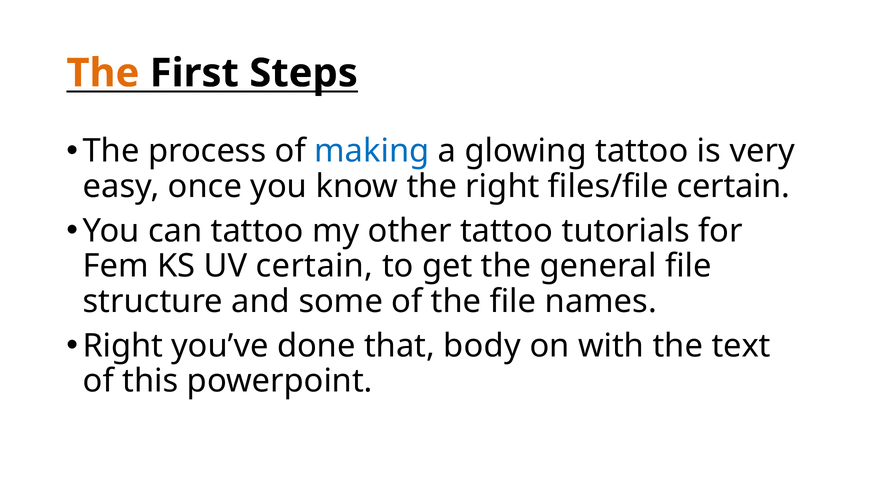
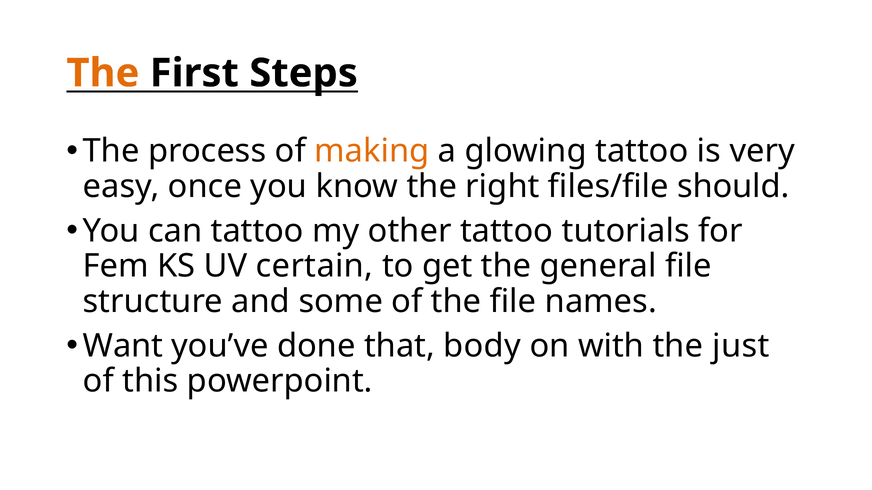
making colour: blue -> orange
files/file certain: certain -> should
Right at (123, 346): Right -> Want
text: text -> just
